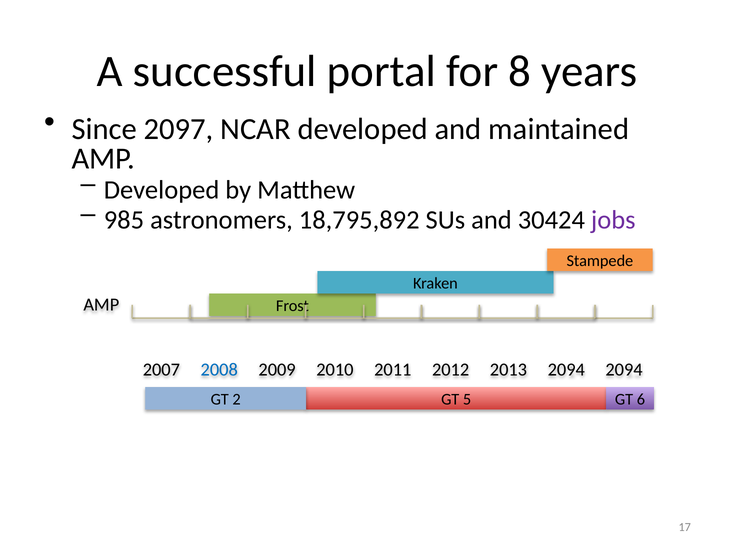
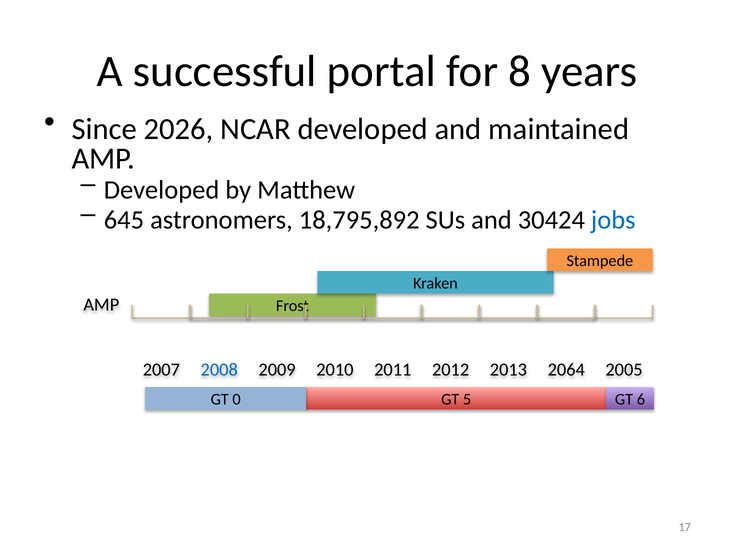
2097: 2097 -> 2026
985: 985 -> 645
jobs colour: purple -> blue
2013 2094: 2094 -> 2064
2094 at (624, 369): 2094 -> 2005
2: 2 -> 0
